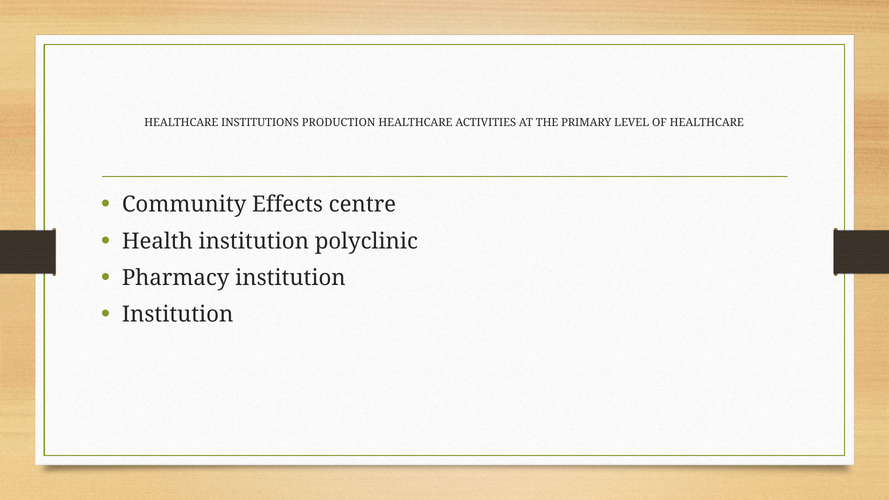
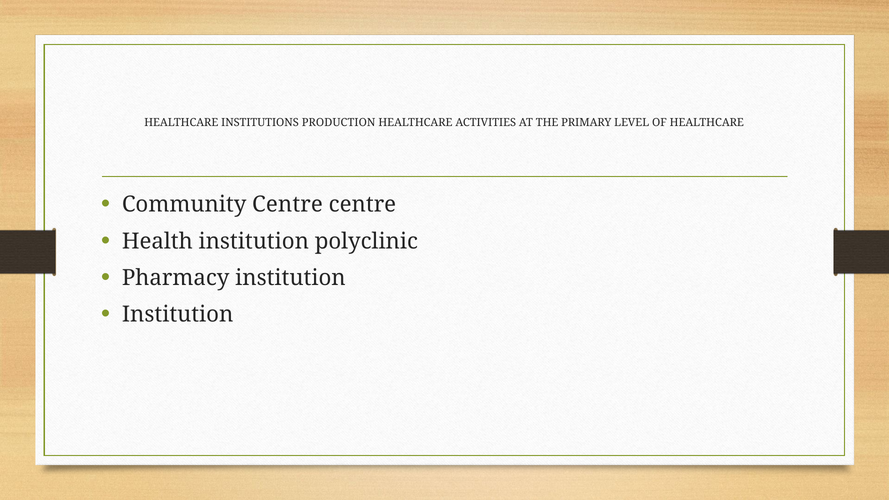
Community Effects: Effects -> Centre
